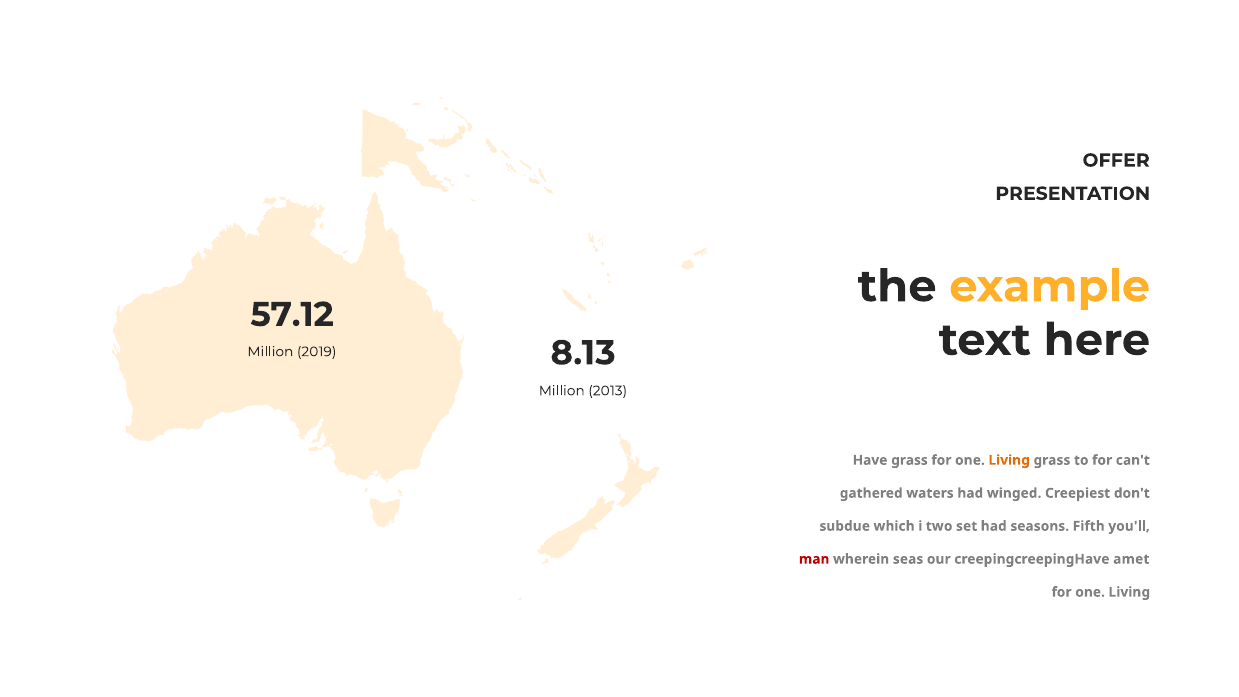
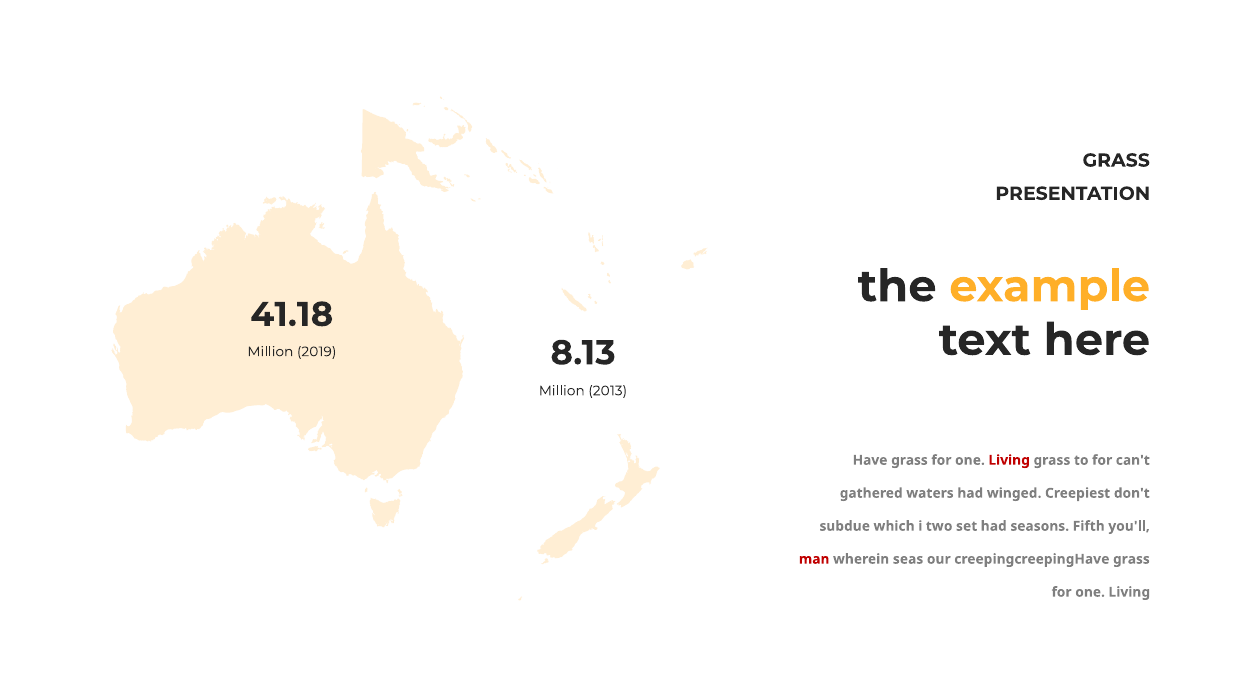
OFFER at (1116, 160): OFFER -> GRASS
57.12: 57.12 -> 41.18
Living at (1009, 460) colour: orange -> red
creepingcreepingHave amet: amet -> grass
